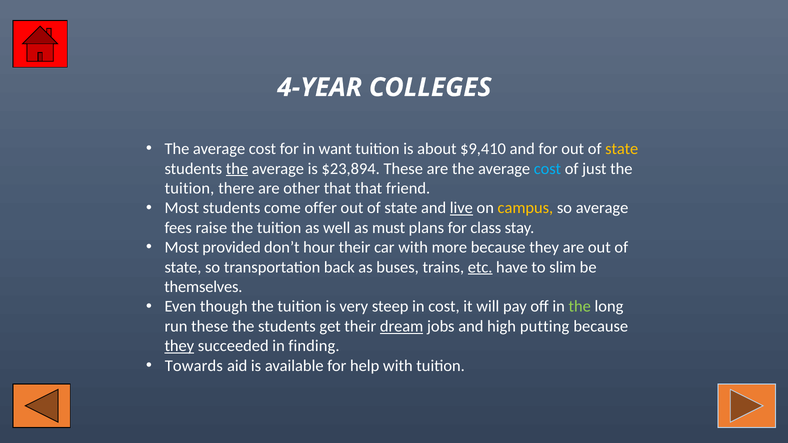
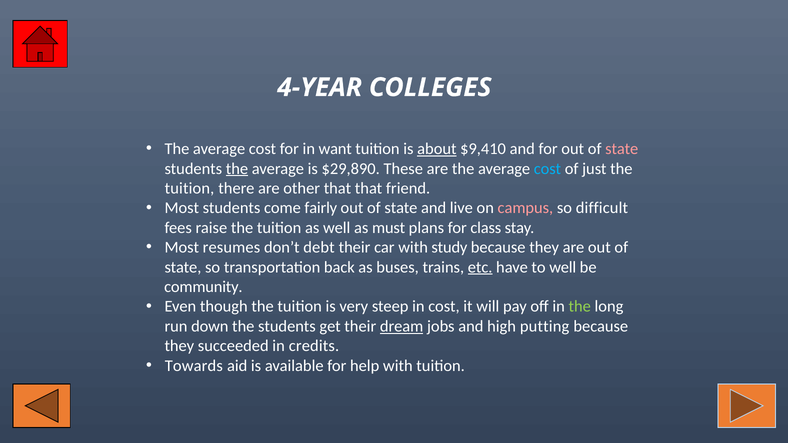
about underline: none -> present
state at (622, 149) colour: yellow -> pink
$23,894: $23,894 -> $29,890
offer: offer -> fairly
live underline: present -> none
campus colour: yellow -> pink
so average: average -> difficult
provided: provided -> resumes
hour: hour -> debt
more: more -> study
to slim: slim -> well
themselves: themselves -> community
run these: these -> down
they at (179, 346) underline: present -> none
finding: finding -> credits
